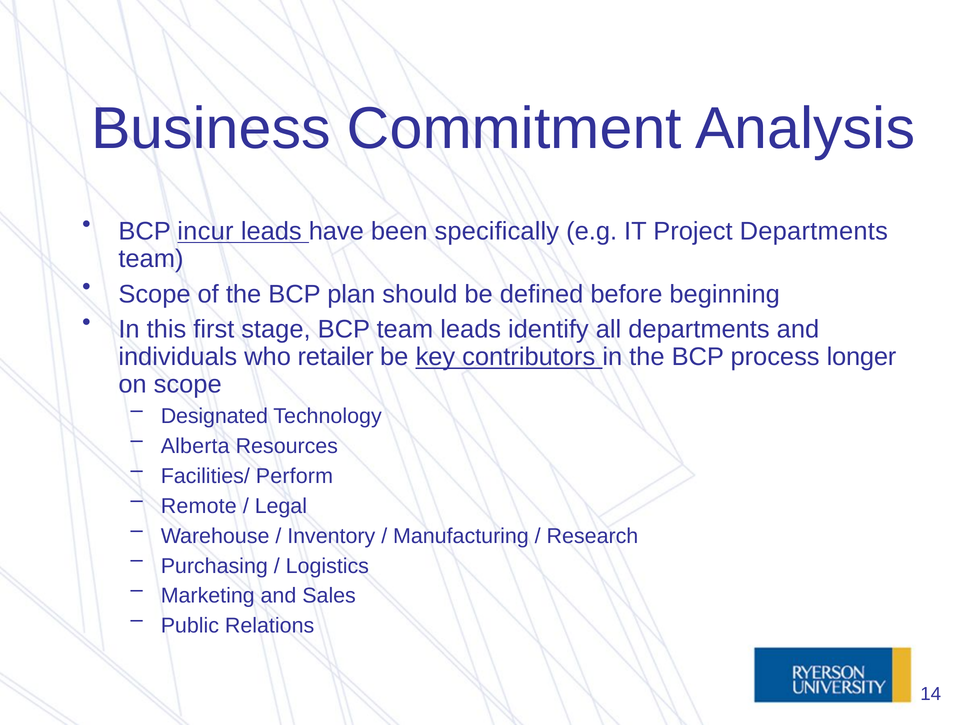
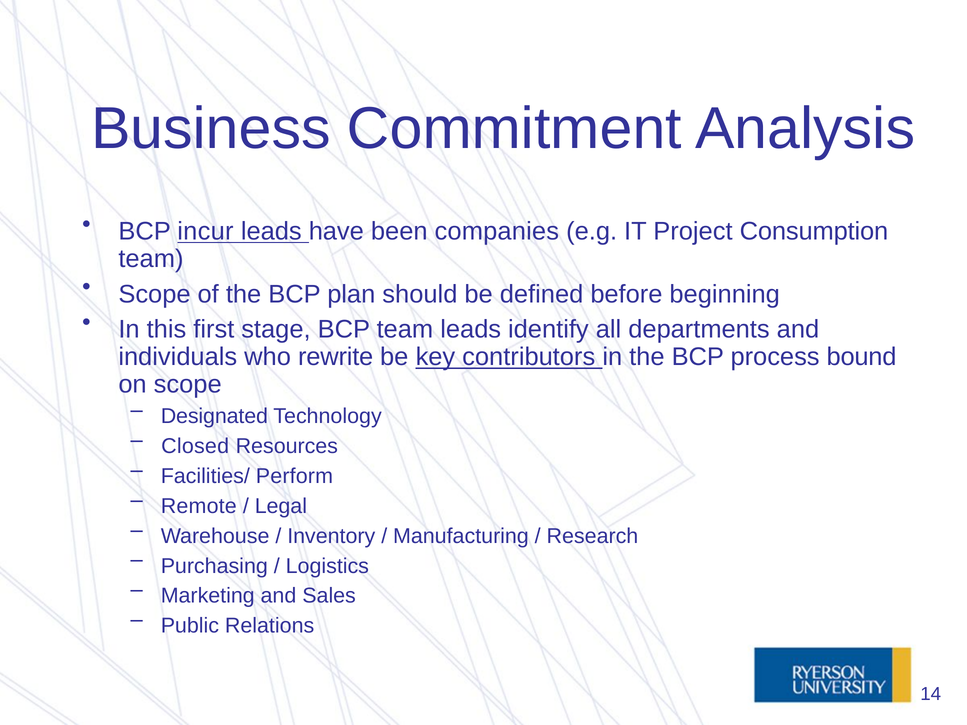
specifically: specifically -> companies
Project Departments: Departments -> Consumption
retailer: retailer -> rewrite
longer: longer -> bound
Alberta: Alberta -> Closed
